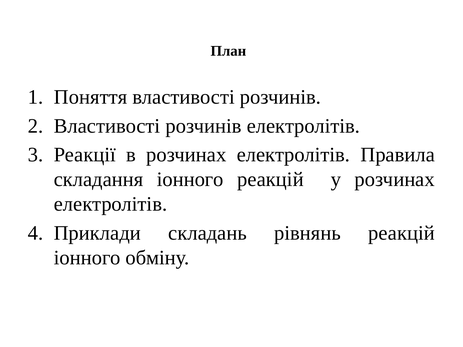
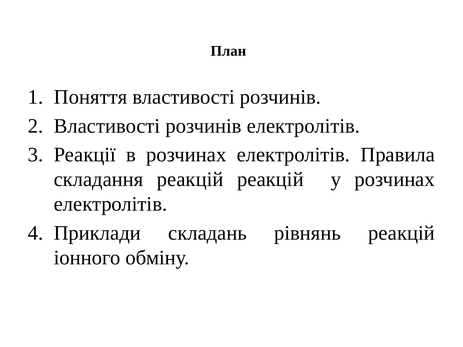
складання іонного: іонного -> реакцій
